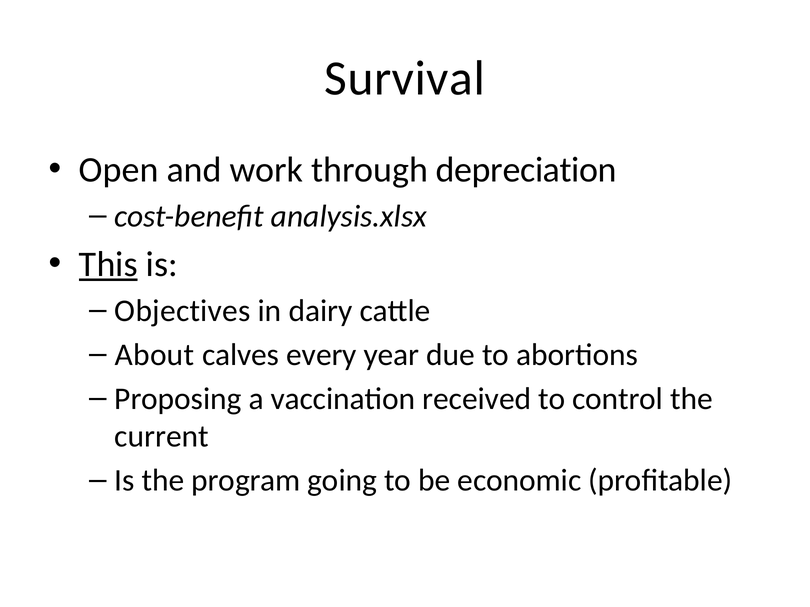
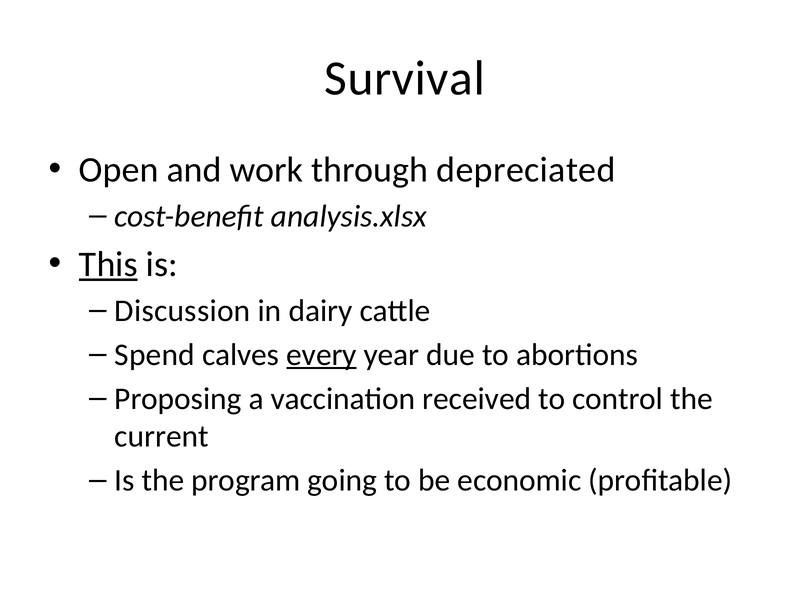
depreciation: depreciation -> depreciated
Objectives: Objectives -> Discussion
About: About -> Spend
every underline: none -> present
